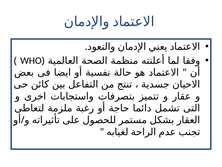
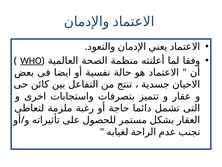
WHO underline: none -> present
